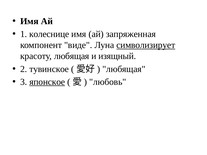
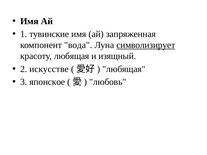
колеснице: колеснице -> тувинские
виде: виде -> вода
тувинское: тувинское -> искусстве
японское underline: present -> none
